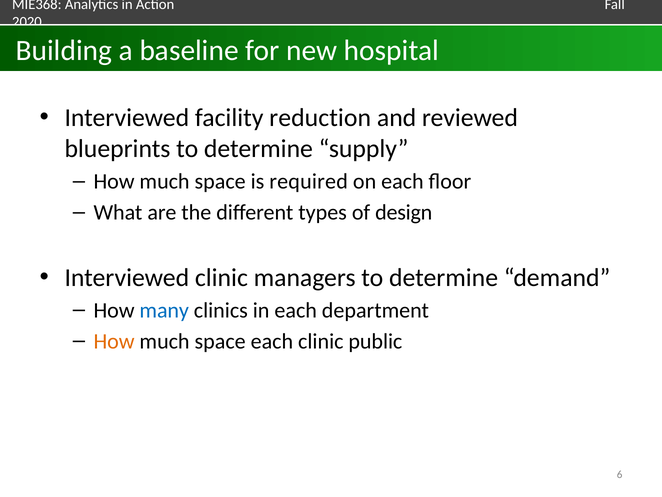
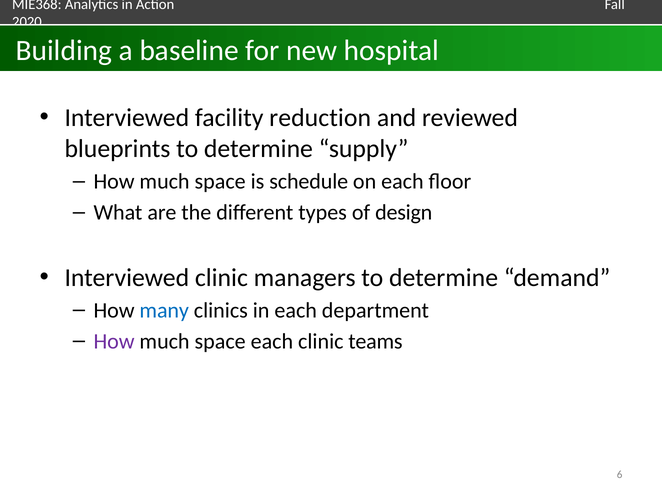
required: required -> schedule
How at (114, 341) colour: orange -> purple
public: public -> teams
